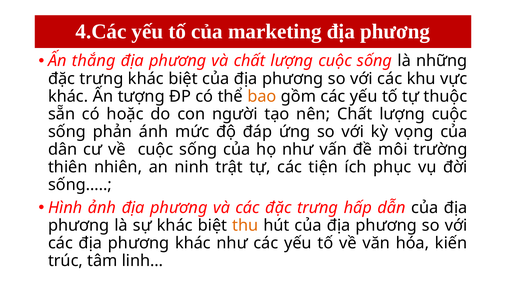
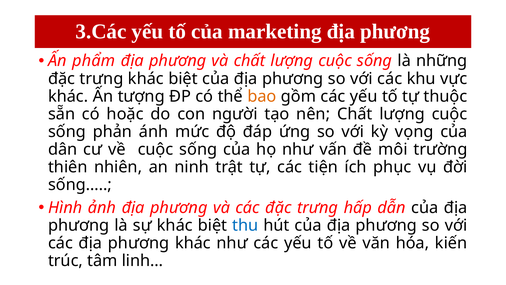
4.Các: 4.Các -> 3.Các
thắng: thắng -> phẩm
thu colour: orange -> blue
